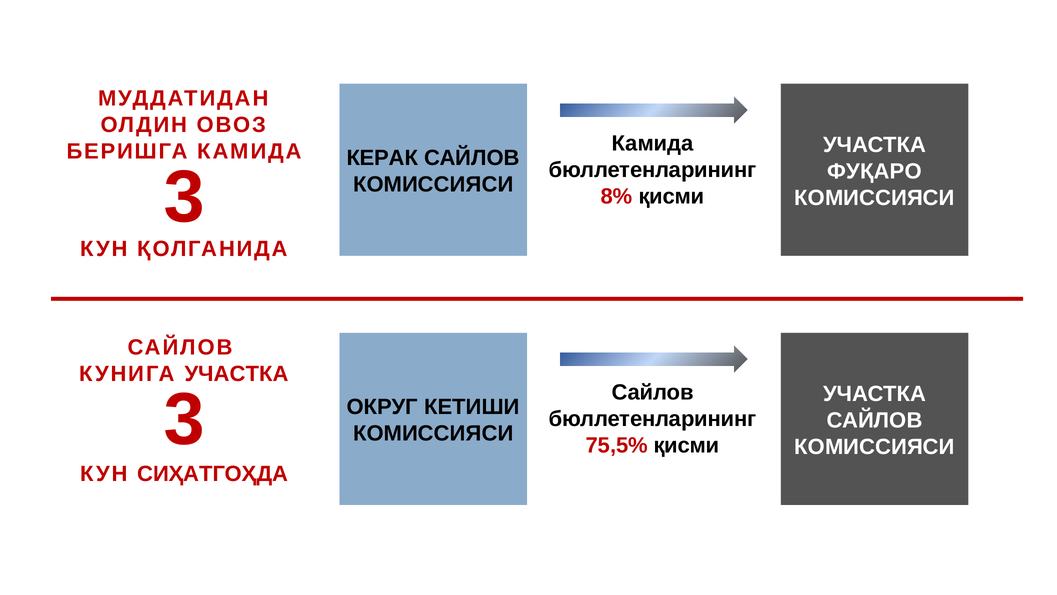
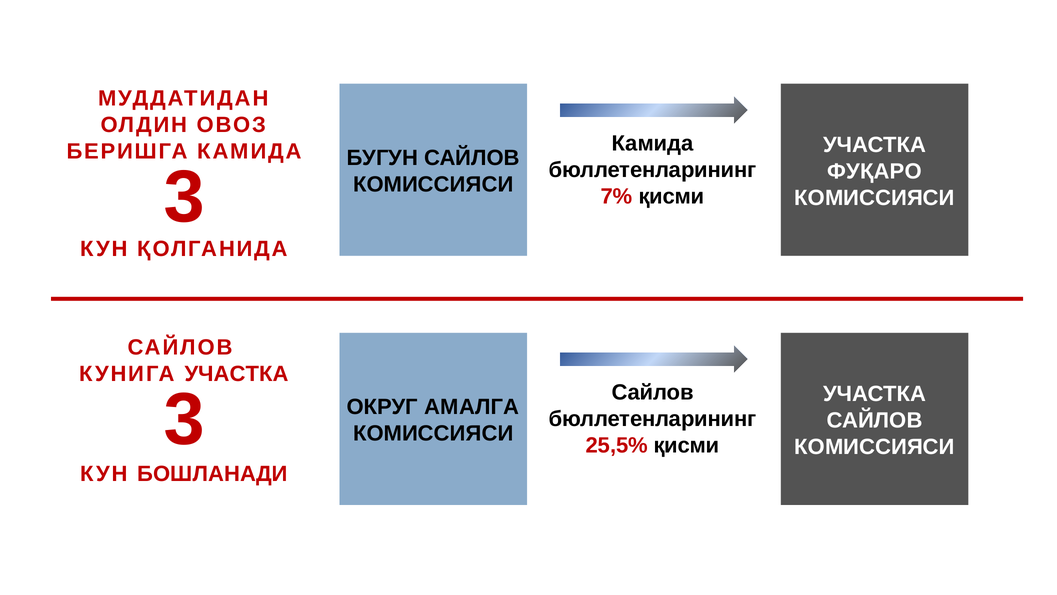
КЕРАК: КЕРАК -> БУГУН
8%: 8% -> 7%
КЕТИШИ: КЕТИШИ -> АМАЛГА
75,5%: 75,5% -> 25,5%
СИҲАТГОҲДА: СИҲАТГОҲДА -> БОШЛАНАДИ
